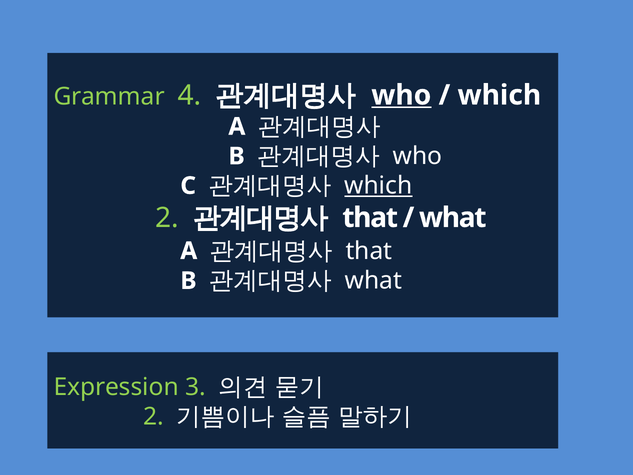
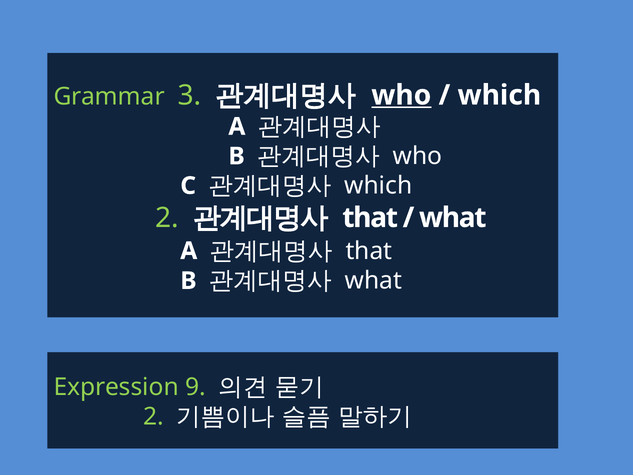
4: 4 -> 3
which at (378, 186) underline: present -> none
3: 3 -> 9
